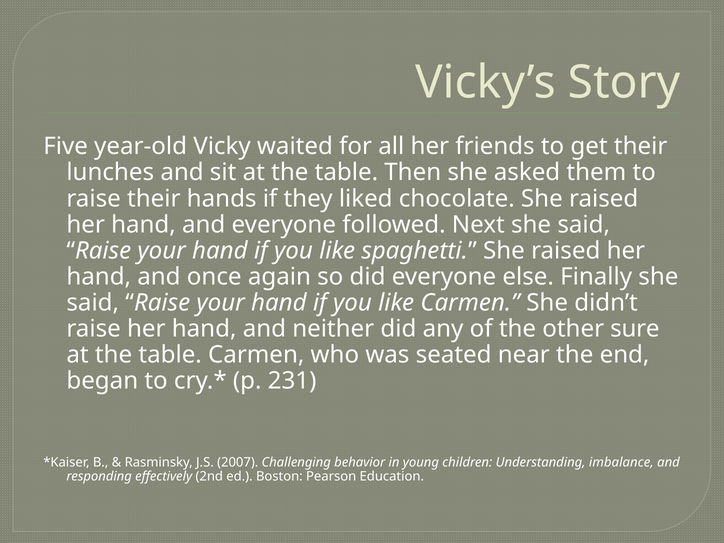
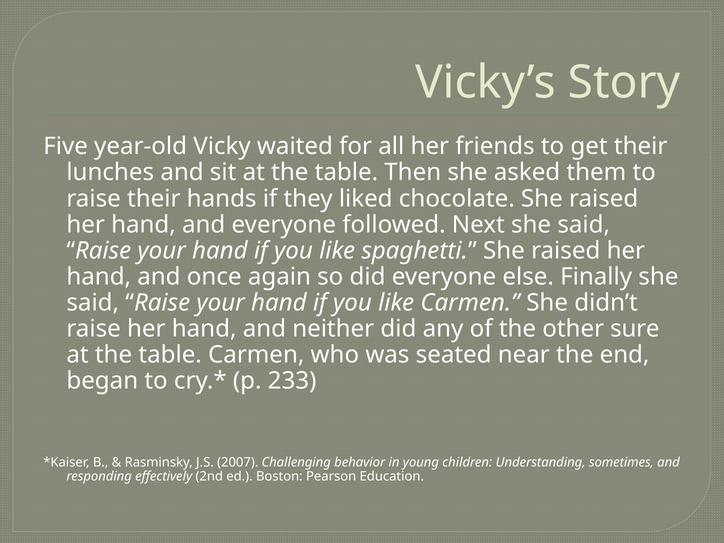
231: 231 -> 233
imbalance: imbalance -> sometimes
